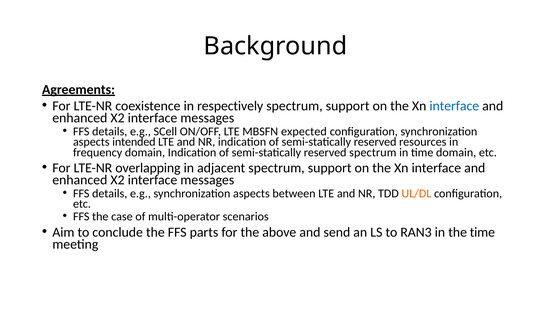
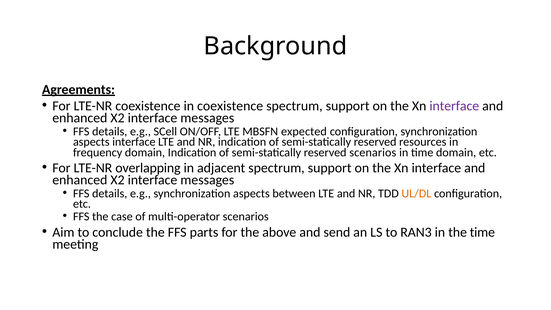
in respectively: respectively -> coexistence
interface at (454, 106) colour: blue -> purple
aspects intended: intended -> interface
reserved spectrum: spectrum -> scenarios
